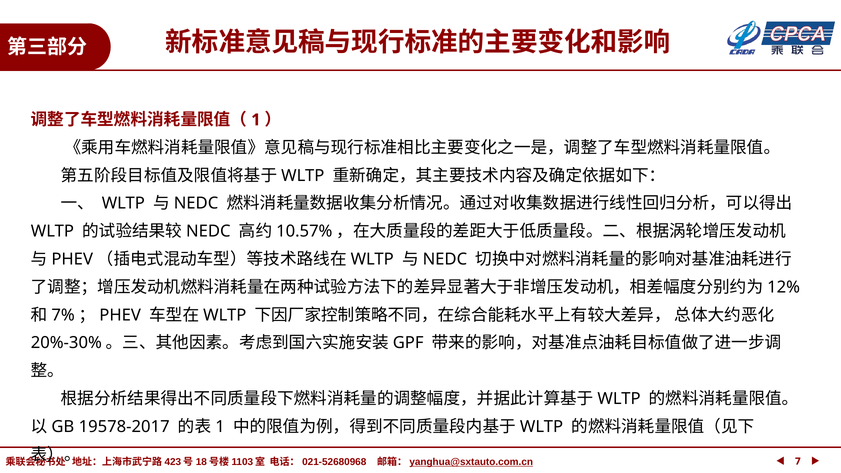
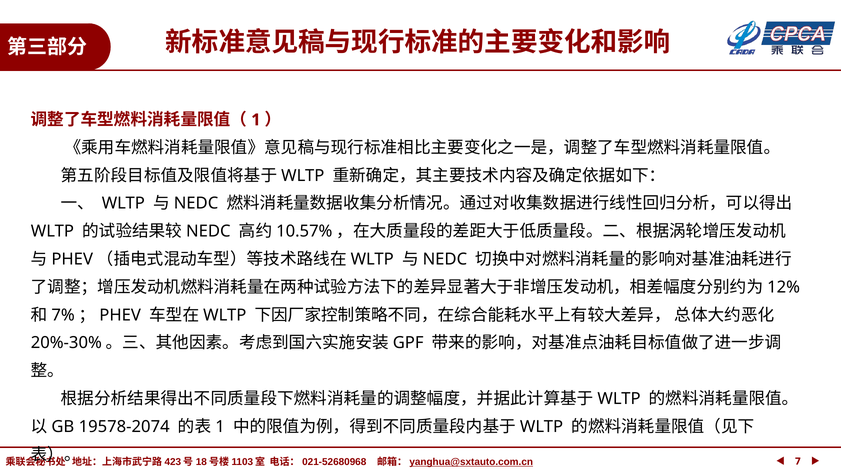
19578-2017: 19578-2017 -> 19578-2074
